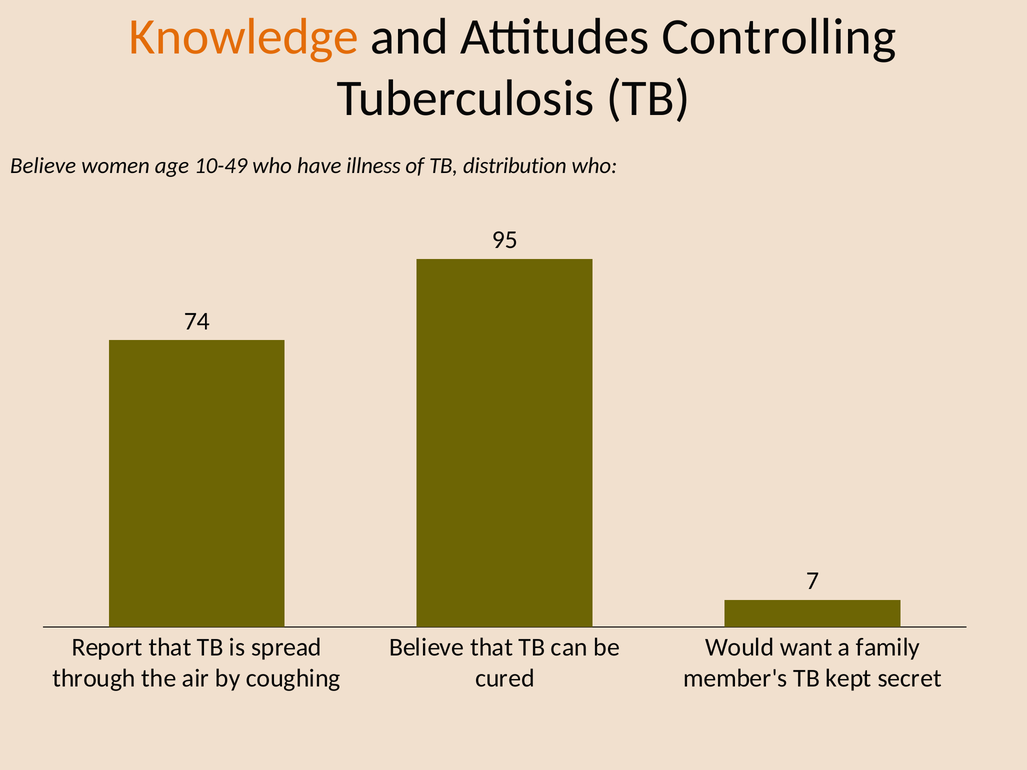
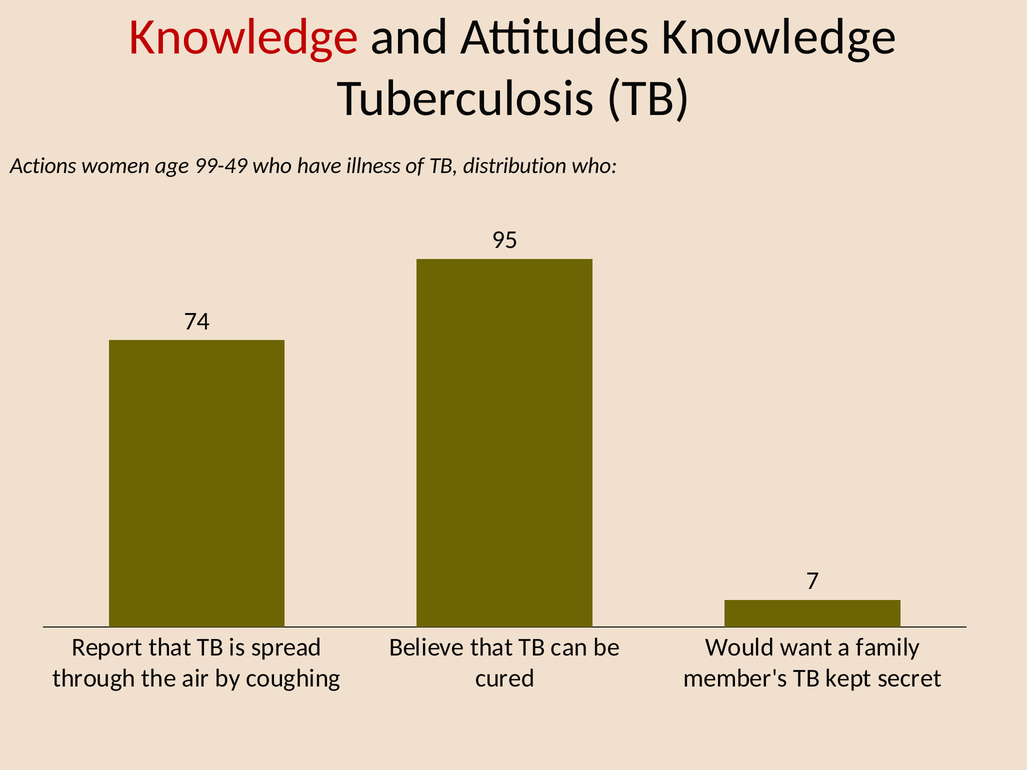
Knowledge at (244, 37) colour: orange -> red
Attitudes Controlling: Controlling -> Knowledge
Believe at (43, 166): Believe -> Actions
10-49: 10-49 -> 99-49
